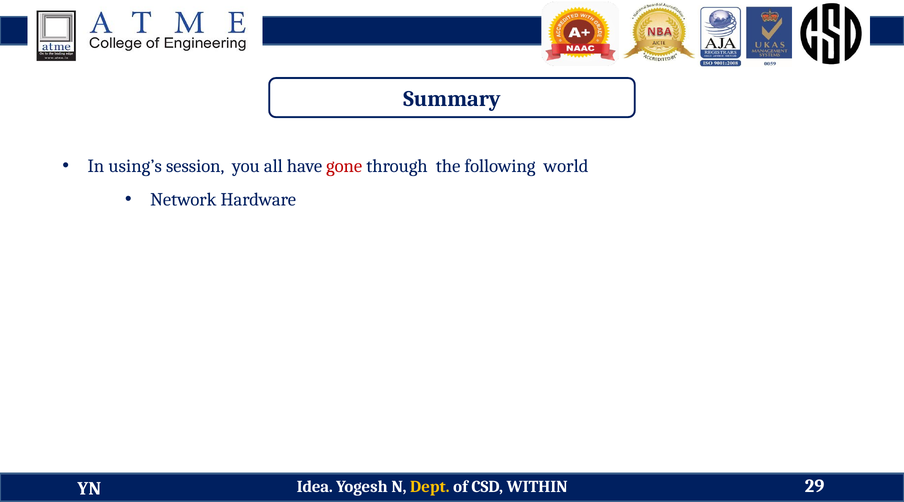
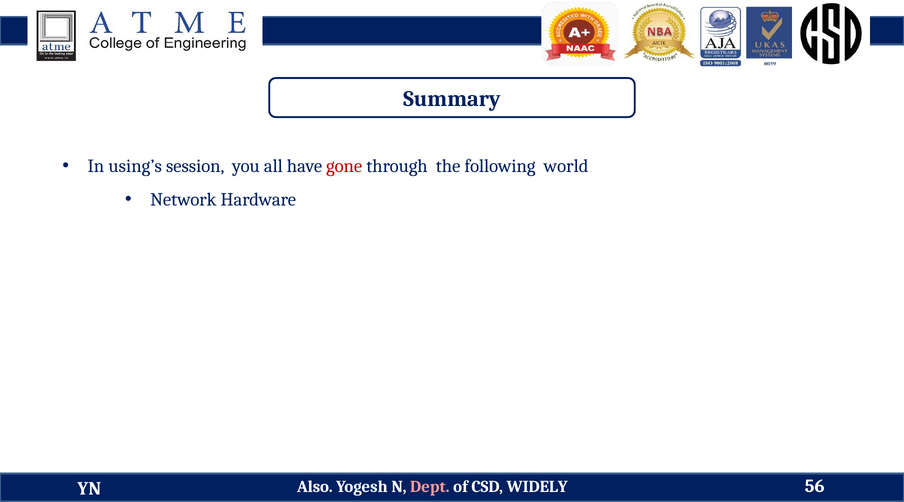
Idea: Idea -> Also
Dept colour: yellow -> pink
WITHIN: WITHIN -> WIDELY
29: 29 -> 56
